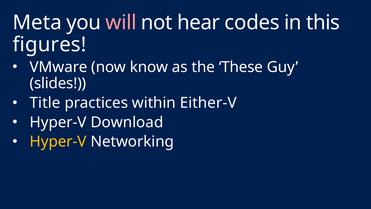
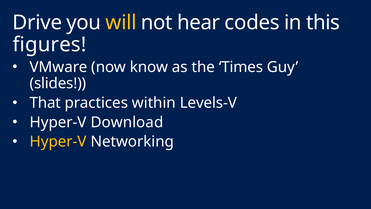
Meta: Meta -> Drive
will colour: pink -> yellow
These: These -> Times
Title: Title -> That
Either-V: Either-V -> Levels-V
